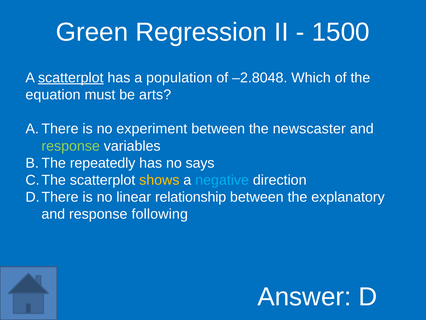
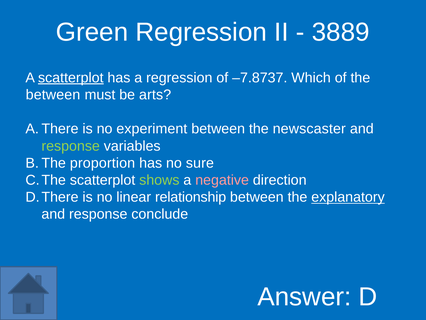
1500: 1500 -> 3889
a population: population -> regression
–2.8048: –2.8048 -> –7.8737
equation at (53, 95): equation -> between
repeatedly: repeatedly -> proportion
says: says -> sure
shows colour: yellow -> light green
negative colour: light blue -> pink
explanatory underline: none -> present
following: following -> conclude
